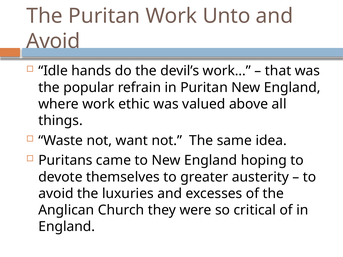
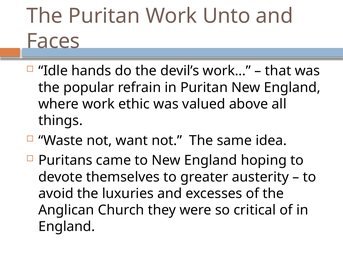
Avoid at (53, 41): Avoid -> Faces
